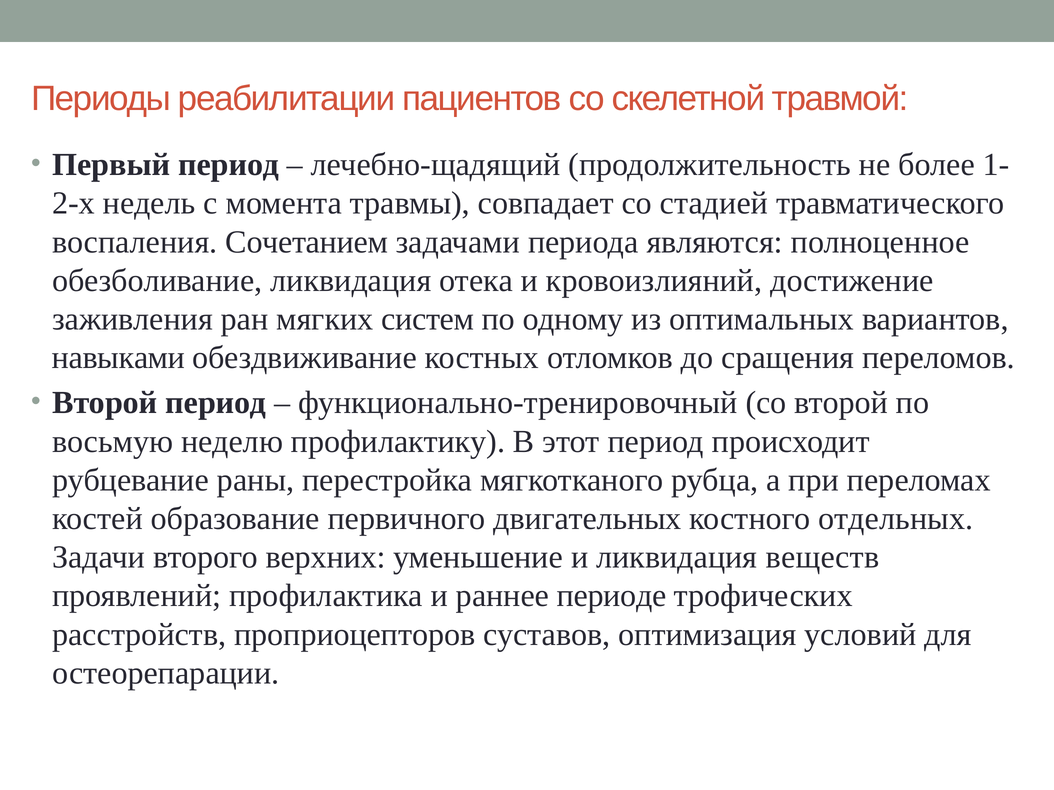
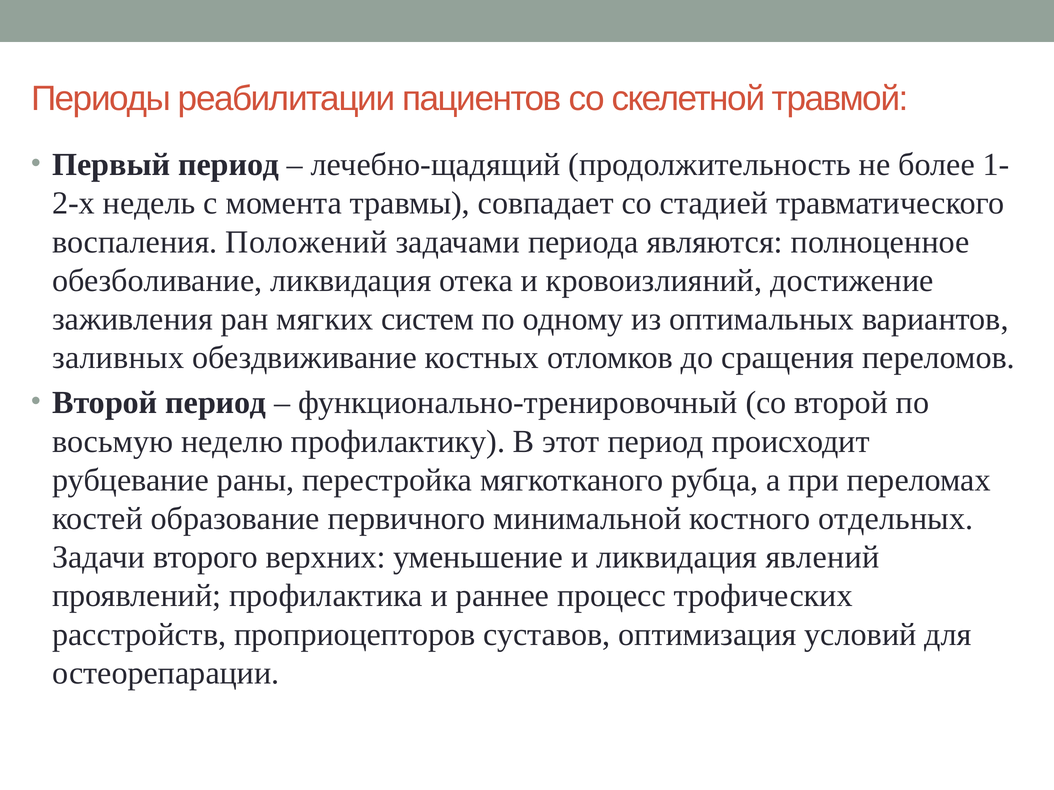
Сочетанием: Сочетанием -> Положений
навыками: навыками -> заливных
двигательных: двигательных -> минимальной
веществ: веществ -> явлений
периоде: периоде -> процесс
